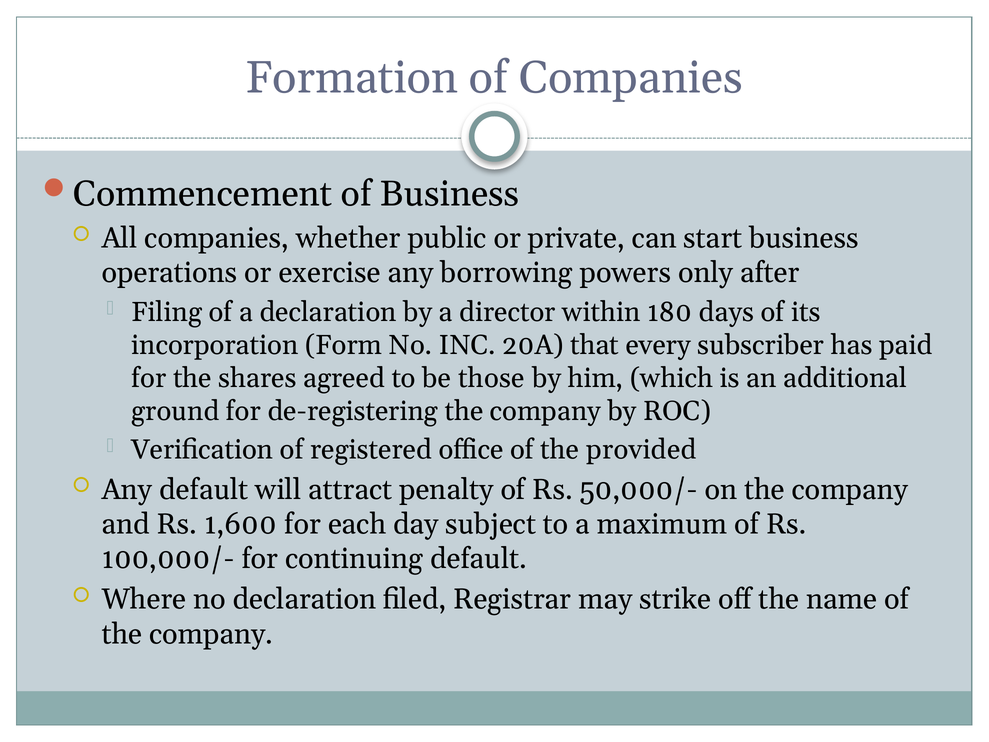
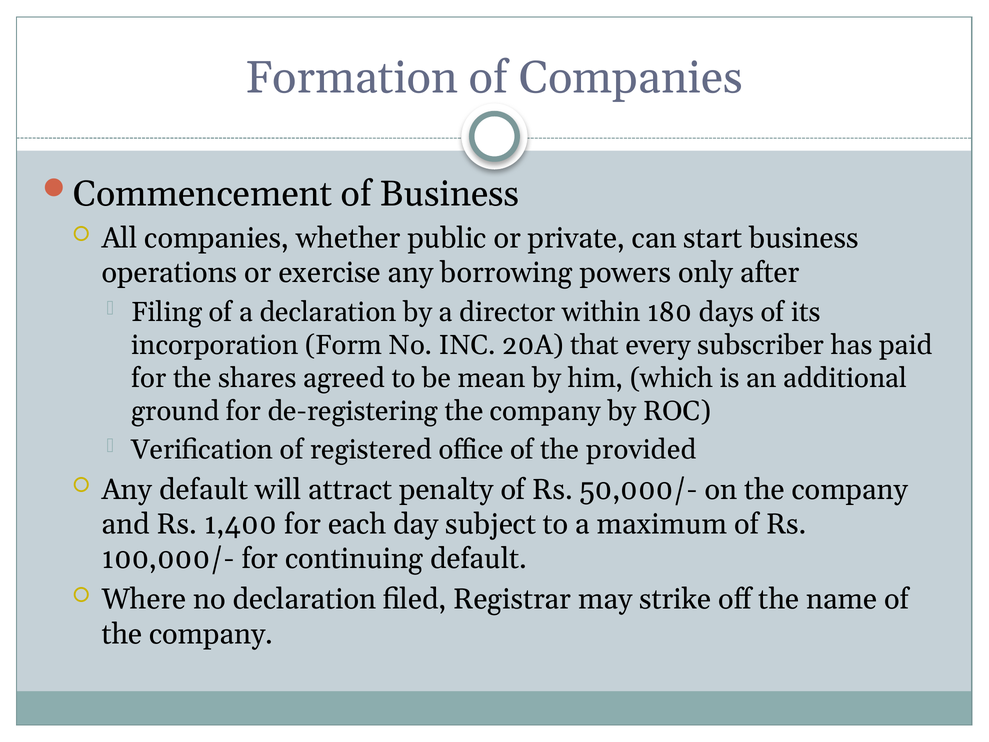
those: those -> mean
1,600: 1,600 -> 1,400
